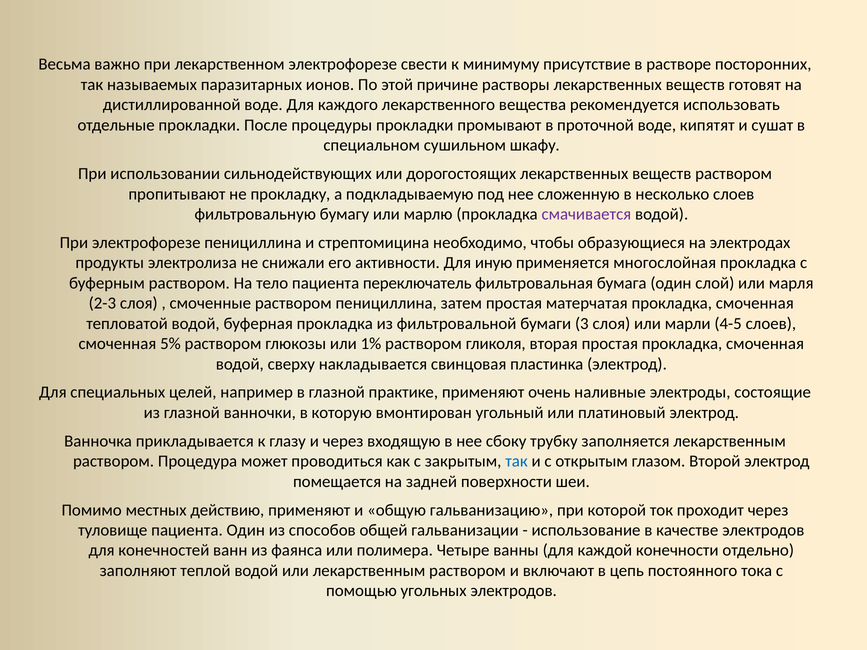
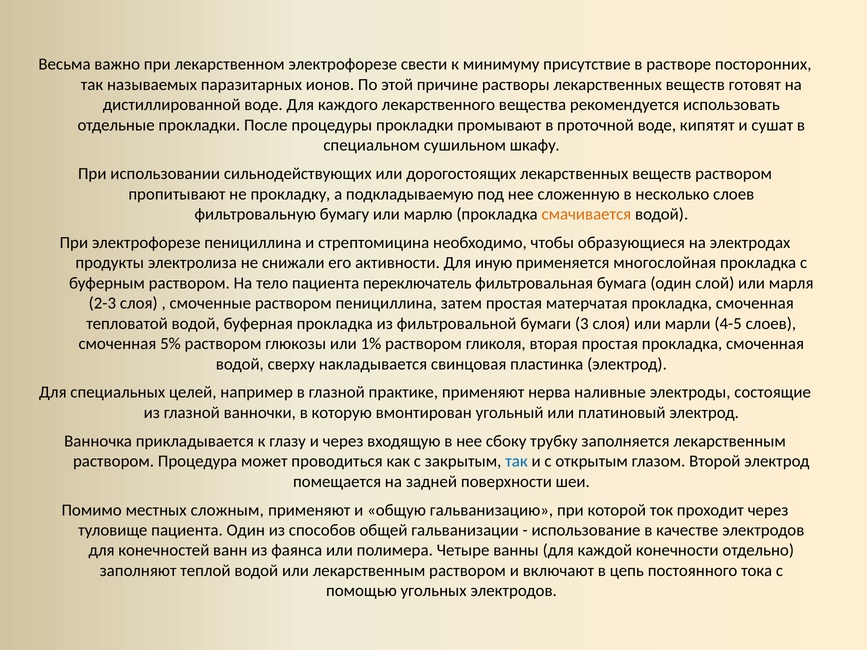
смачивается colour: purple -> orange
очень: очень -> нерва
действию: действию -> сложным
